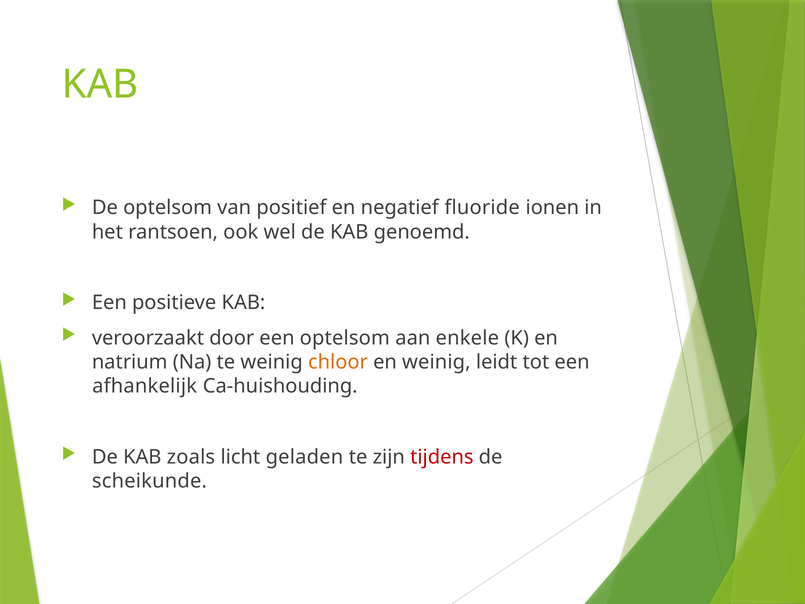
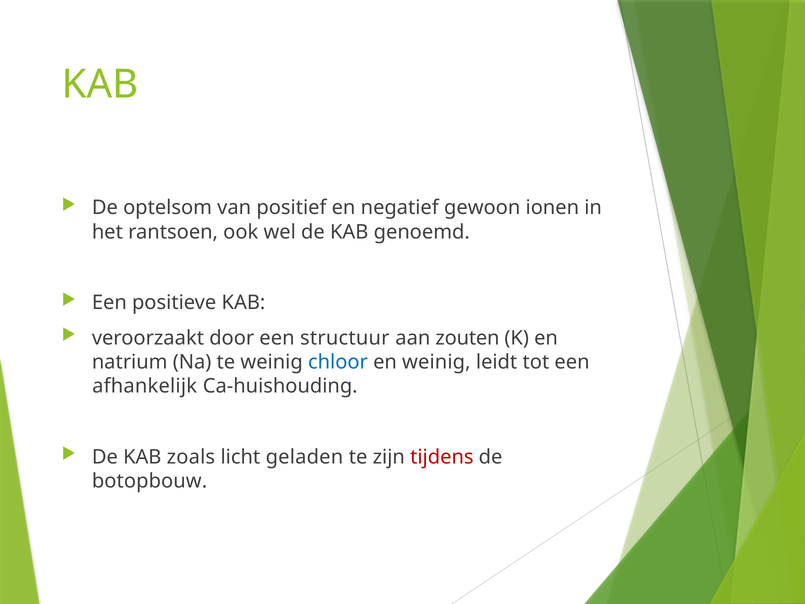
fluoride: fluoride -> gewoon
een optelsom: optelsom -> structuur
enkele: enkele -> zouten
chloor colour: orange -> blue
scheikunde: scheikunde -> botopbouw
